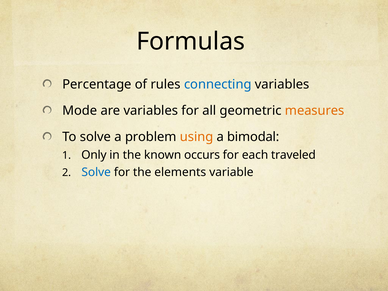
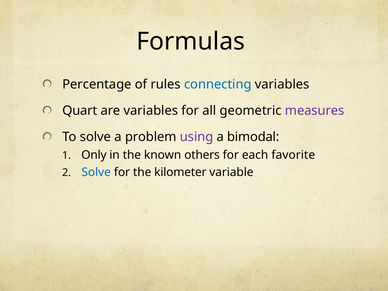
Mode: Mode -> Quart
measures colour: orange -> purple
using colour: orange -> purple
occurs: occurs -> others
traveled: traveled -> favorite
elements: elements -> kilometer
